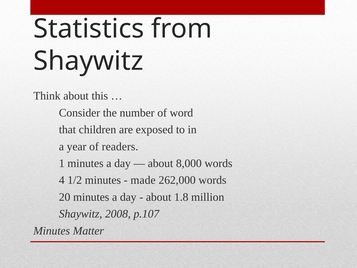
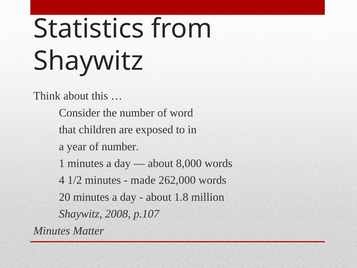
of readers: readers -> number
